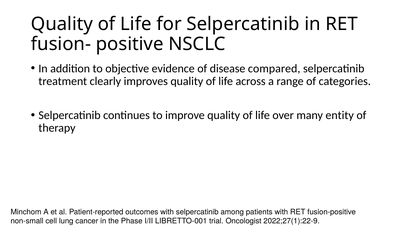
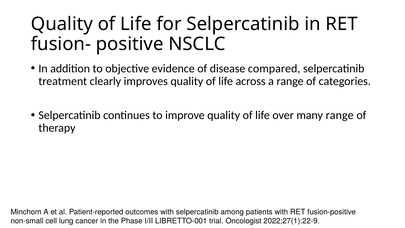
many entity: entity -> range
